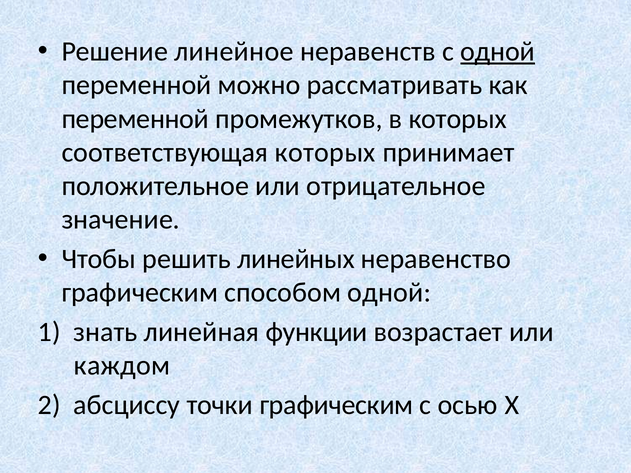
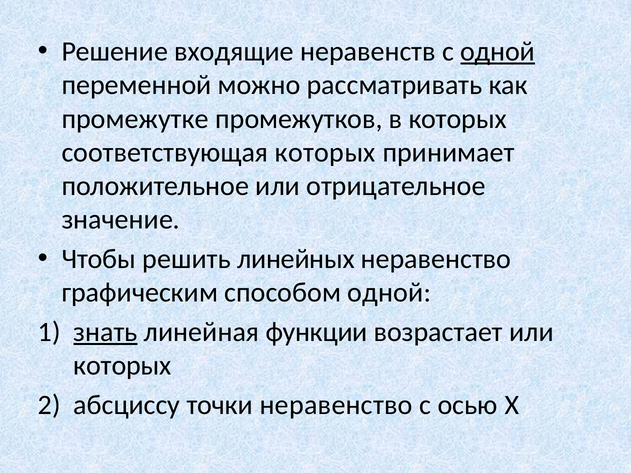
линейное: линейное -> входящие
переменной at (135, 119): переменной -> промежутке
знать underline: none -> present
каждом at (122, 366): каждом -> которых
точки графическим: графическим -> неравенство
